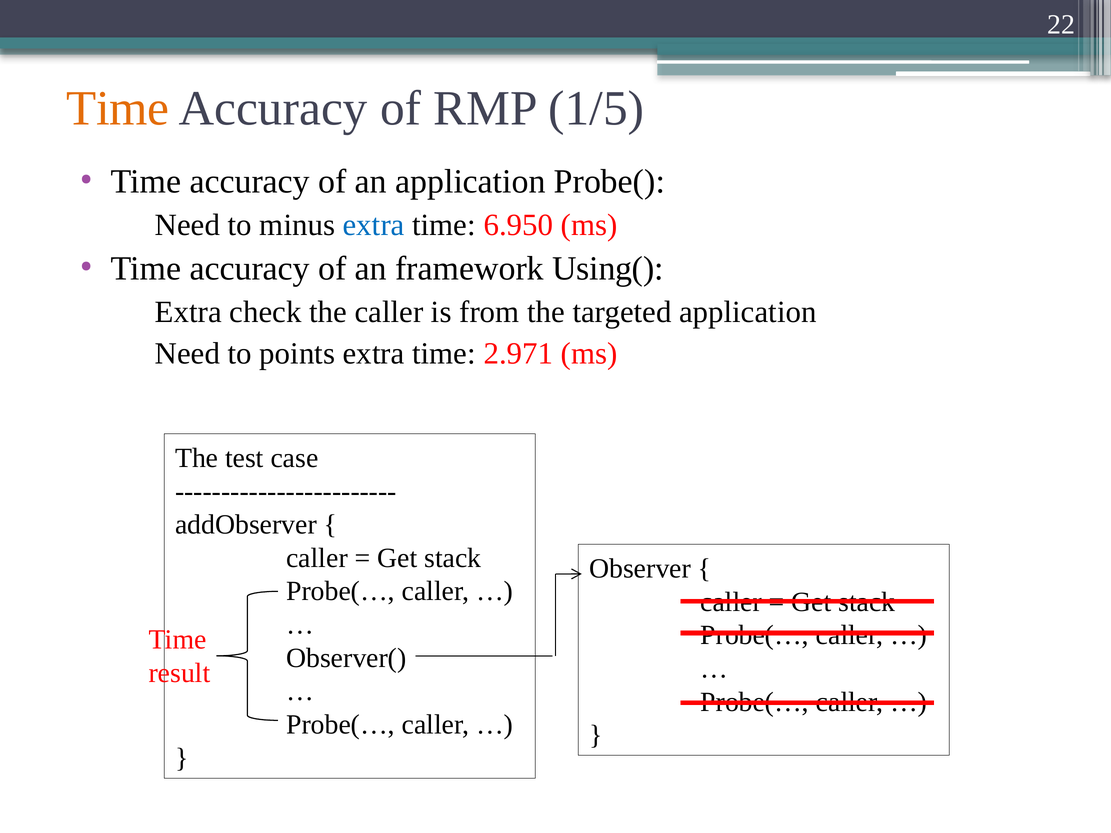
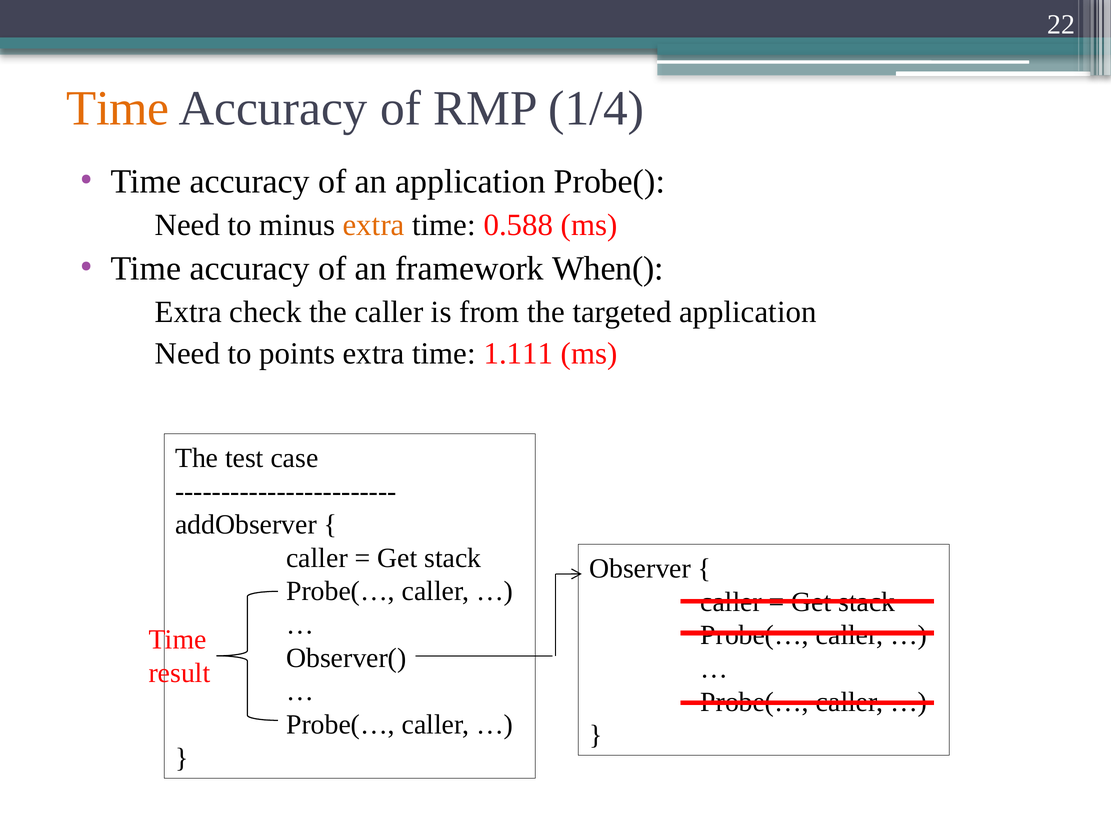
1/5: 1/5 -> 1/4
extra at (374, 225) colour: blue -> orange
6.950: 6.950 -> 0.588
Using(: Using( -> When(
2.971: 2.971 -> 1.111
